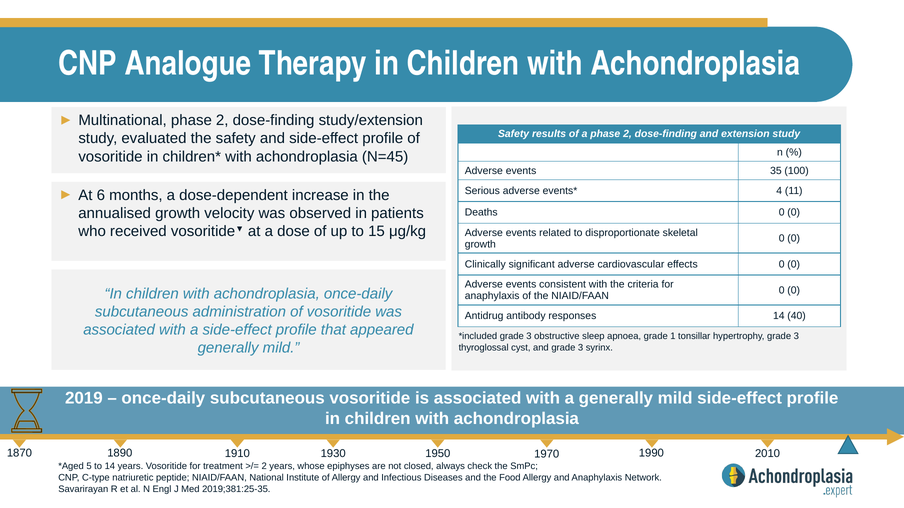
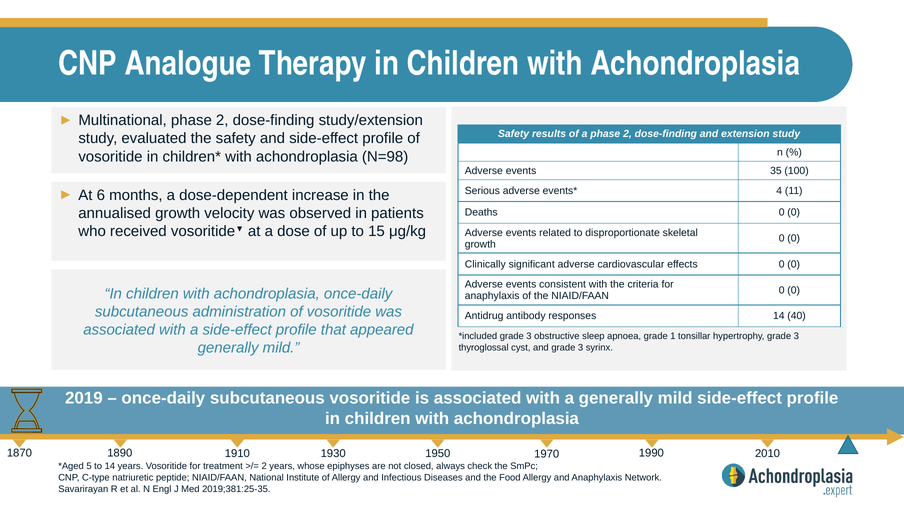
N=45: N=45 -> N=98
